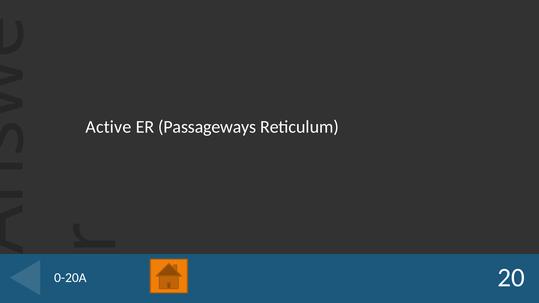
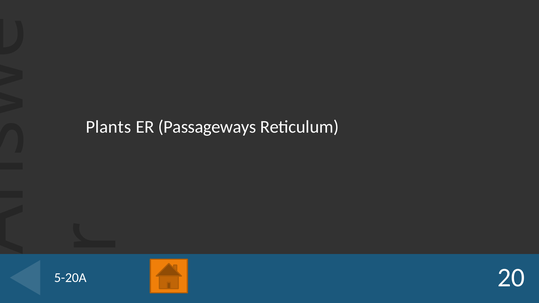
Active: Active -> Plants
0-20A: 0-20A -> 5-20A
